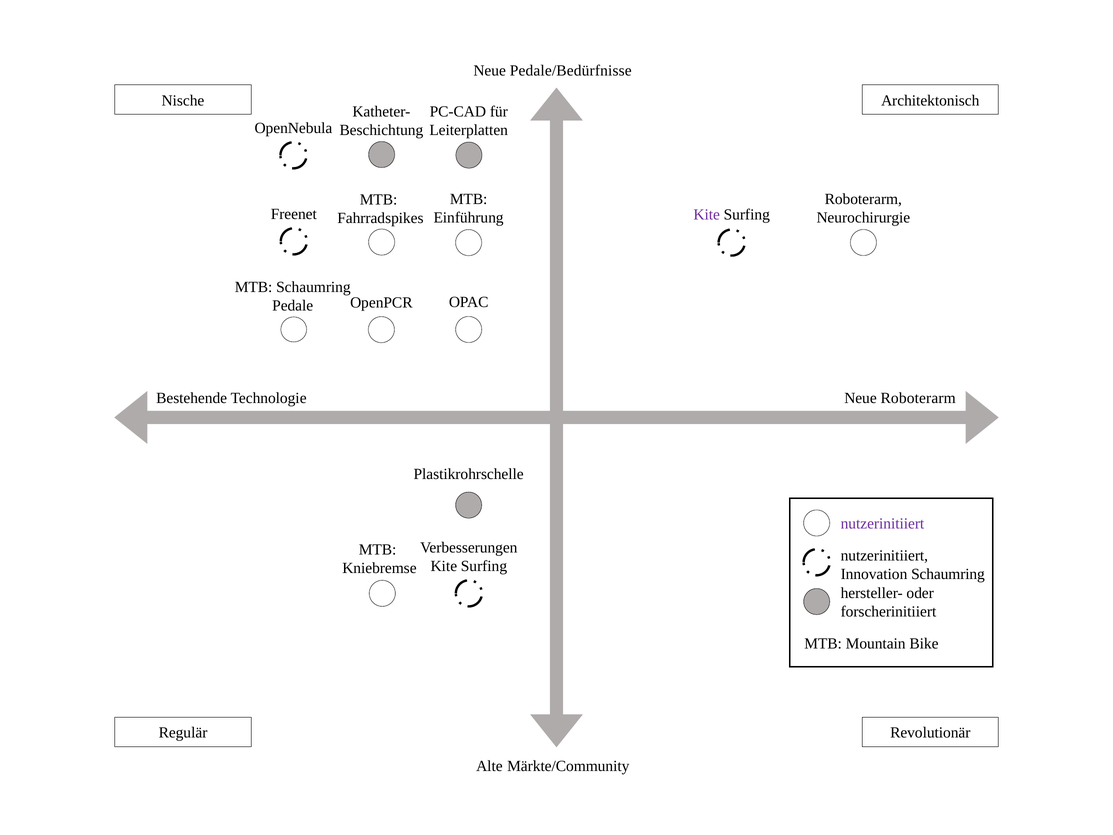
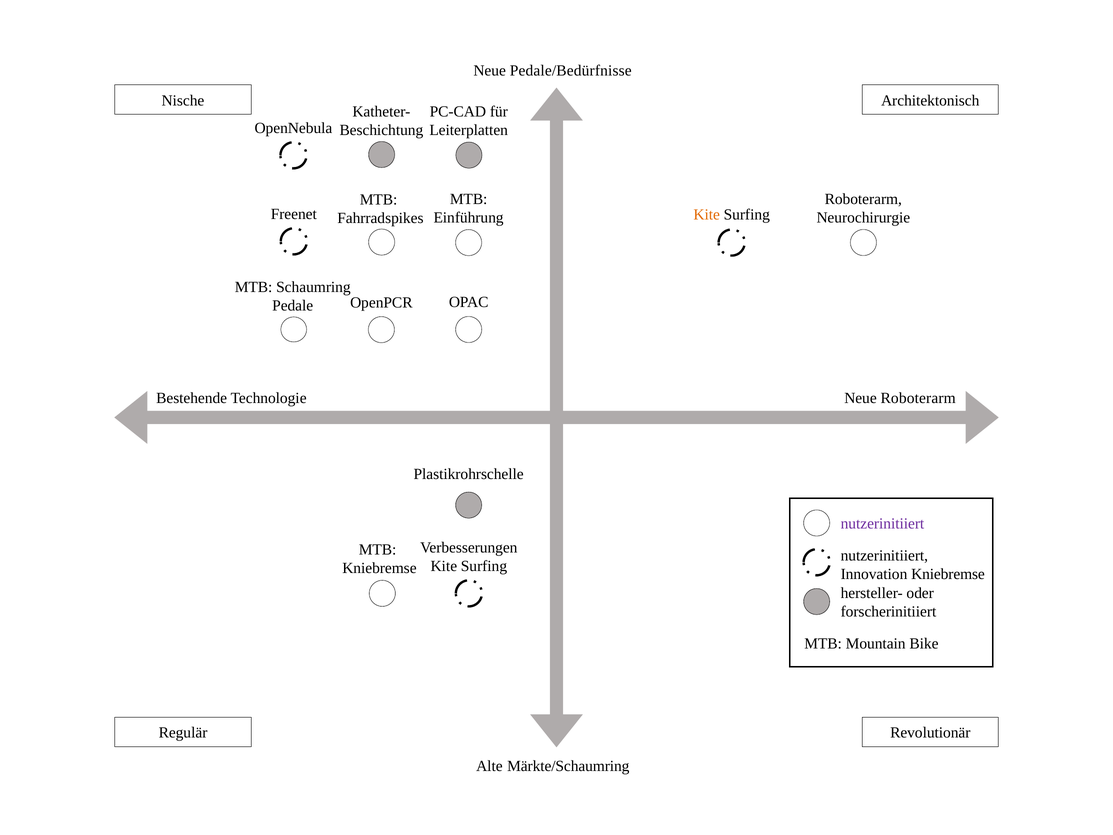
Kite at (707, 215) colour: purple -> orange
Innovation Schaumring: Schaumring -> Kniebremse
Märkte/Community: Märkte/Community -> Märkte/Schaumring
